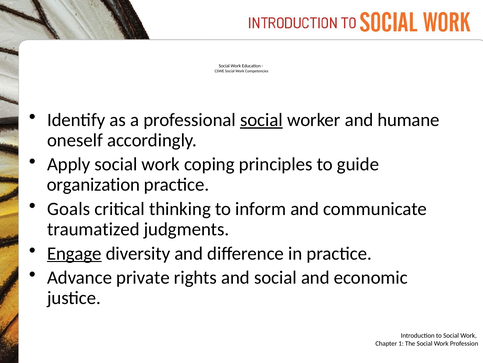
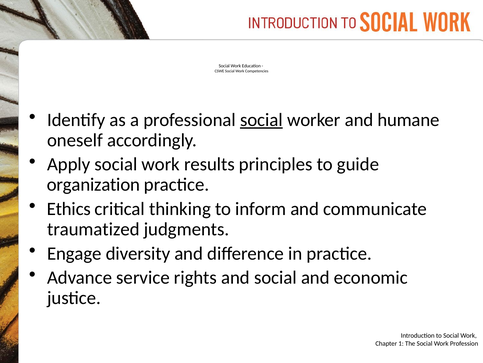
coping: coping -> results
Goals: Goals -> Ethics
Engage underline: present -> none
private: private -> service
